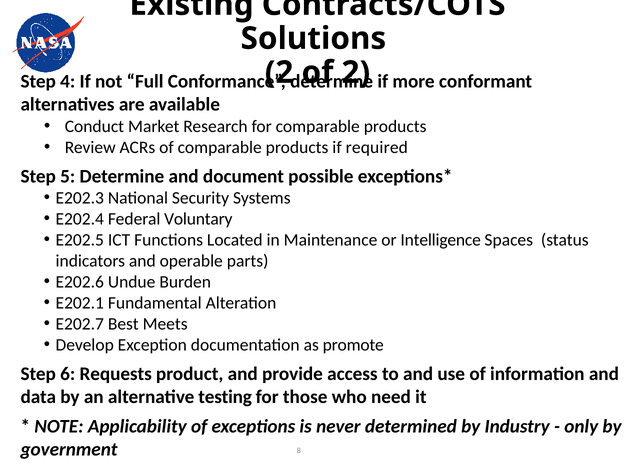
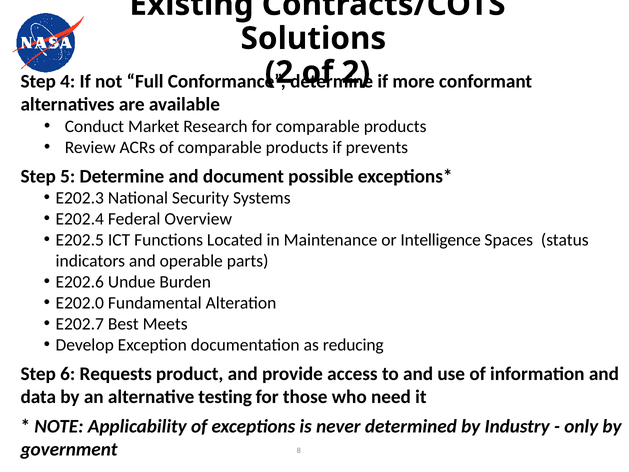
required: required -> prevents
Voluntary: Voluntary -> Overview
E202.1: E202.1 -> E202.0
promote: promote -> reducing
